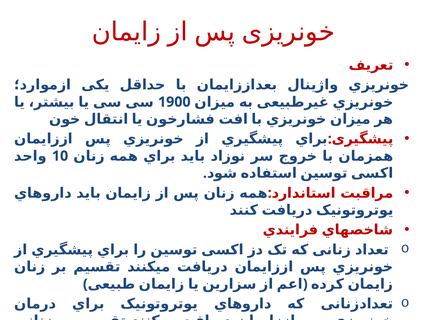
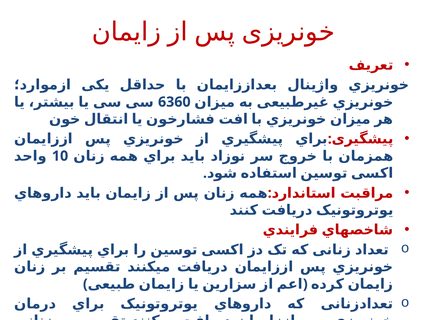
1900: 1900 -> 6360
